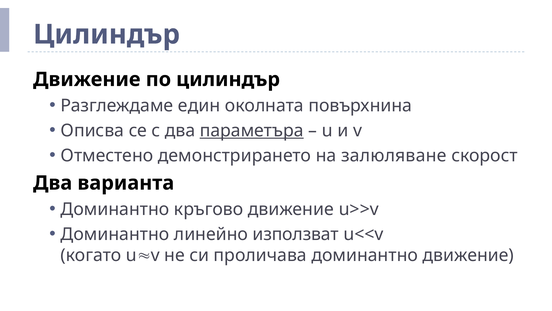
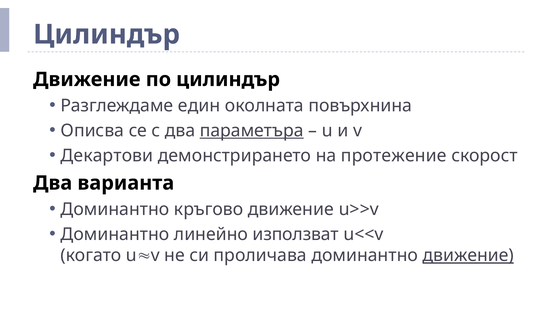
Отместено: Отместено -> Декартови
залюляване: залюляване -> протежение
движение at (468, 255) underline: none -> present
